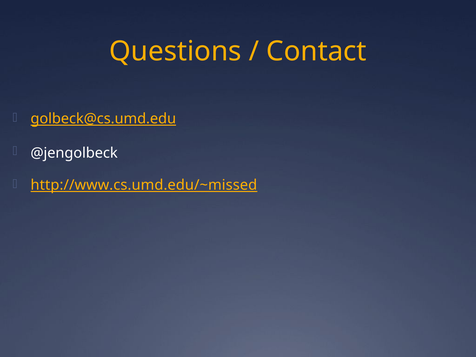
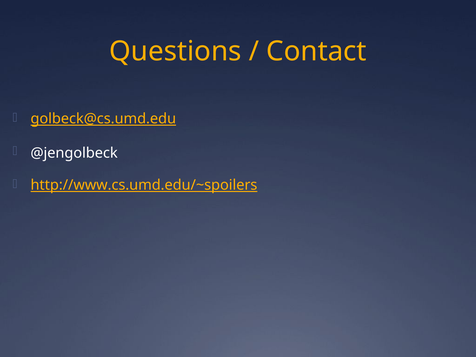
http://www.cs.umd.edu/~missed: http://www.cs.umd.edu/~missed -> http://www.cs.umd.edu/~spoilers
